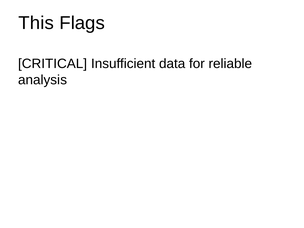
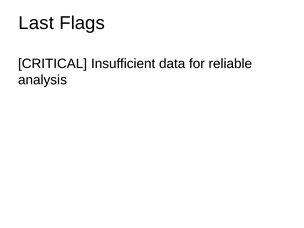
This: This -> Last
